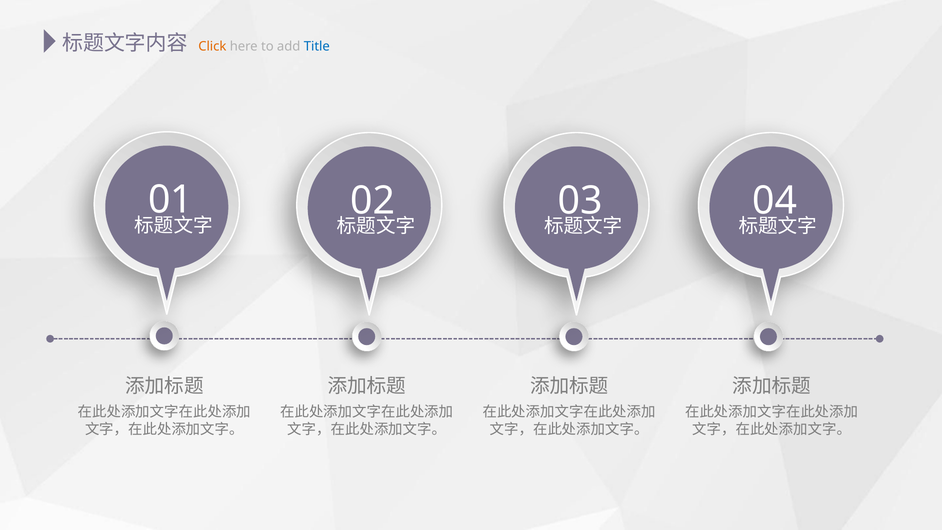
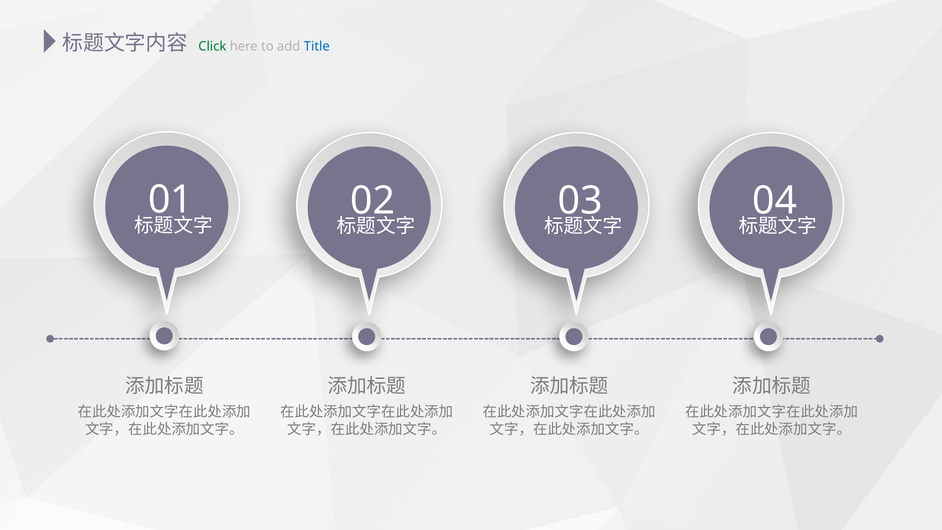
Click colour: orange -> green
